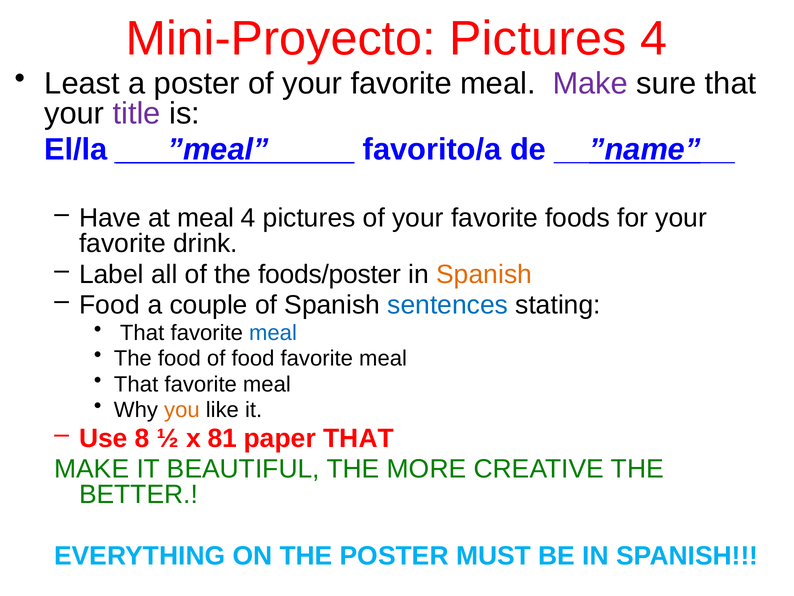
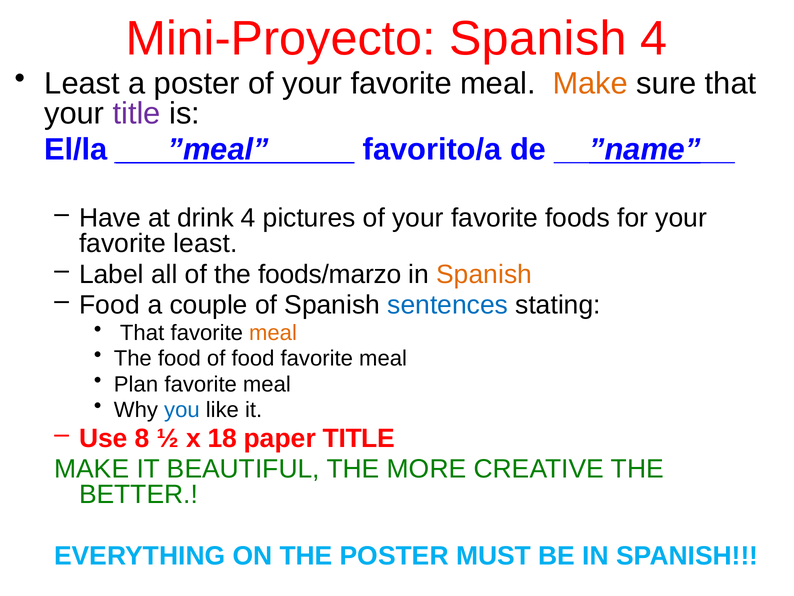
Mini-Proyecto Pictures: Pictures -> Spanish
Make at (590, 84) colour: purple -> orange
at meal: meal -> drink
favorite drink: drink -> least
foods/poster: foods/poster -> foods/marzo
meal at (273, 333) colour: blue -> orange
That at (136, 384): That -> Plan
you colour: orange -> blue
81: 81 -> 18
paper THAT: THAT -> TITLE
